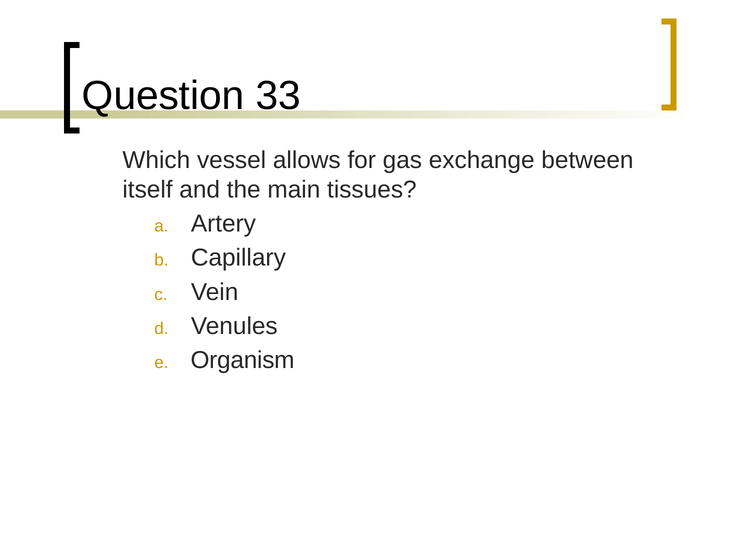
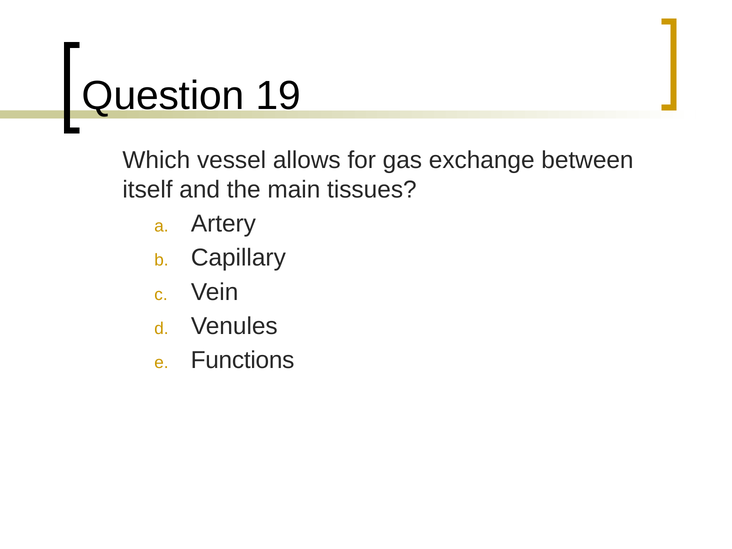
33: 33 -> 19
Organism: Organism -> Functions
